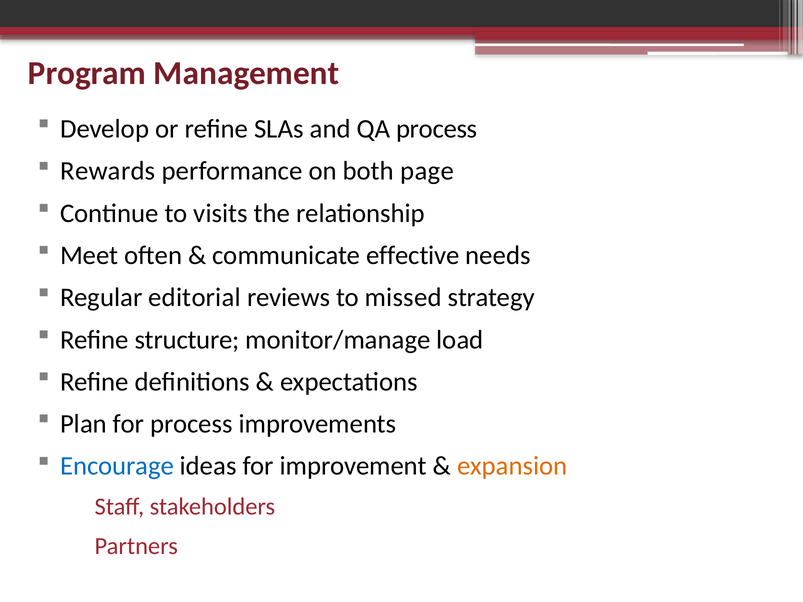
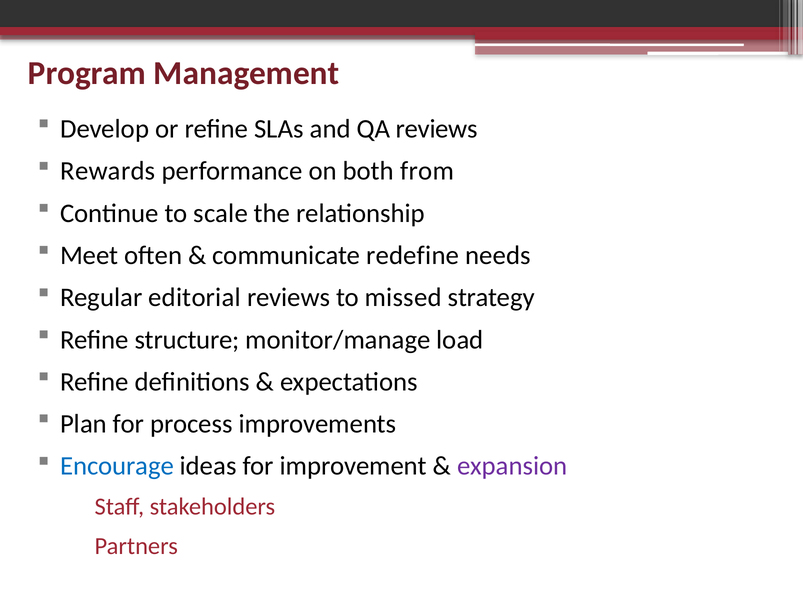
QA process: process -> reviews
page: page -> from
visits: visits -> scale
effective: effective -> redefine
expansion colour: orange -> purple
